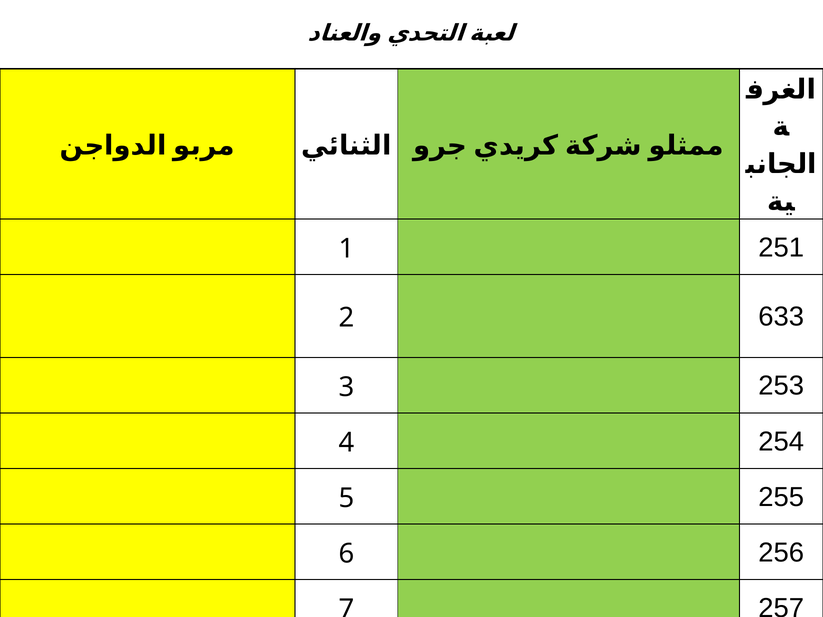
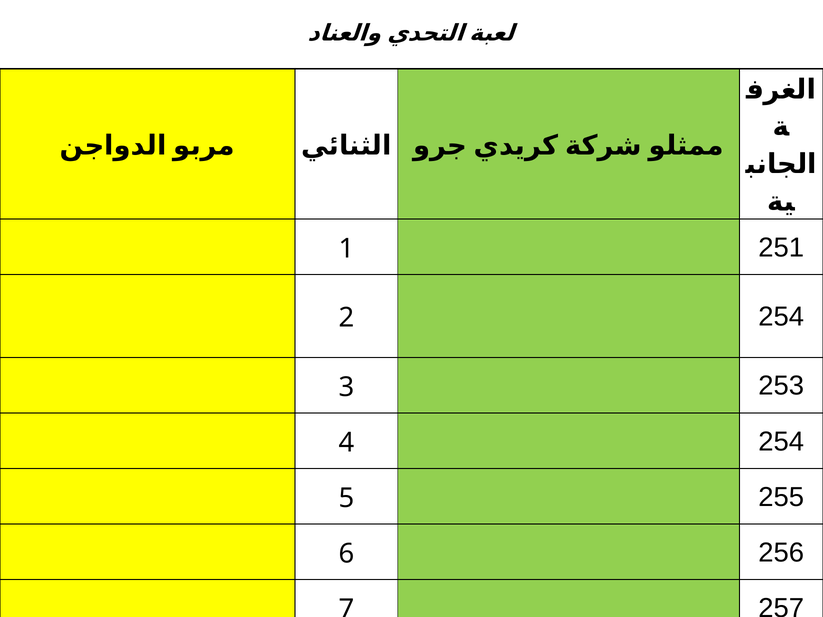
2 633: 633 -> 254
